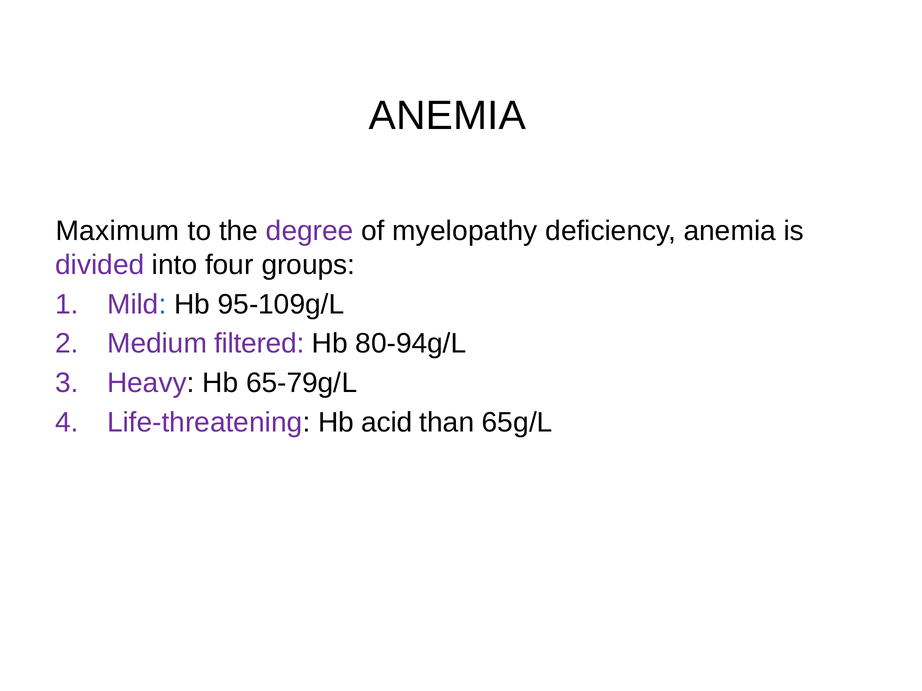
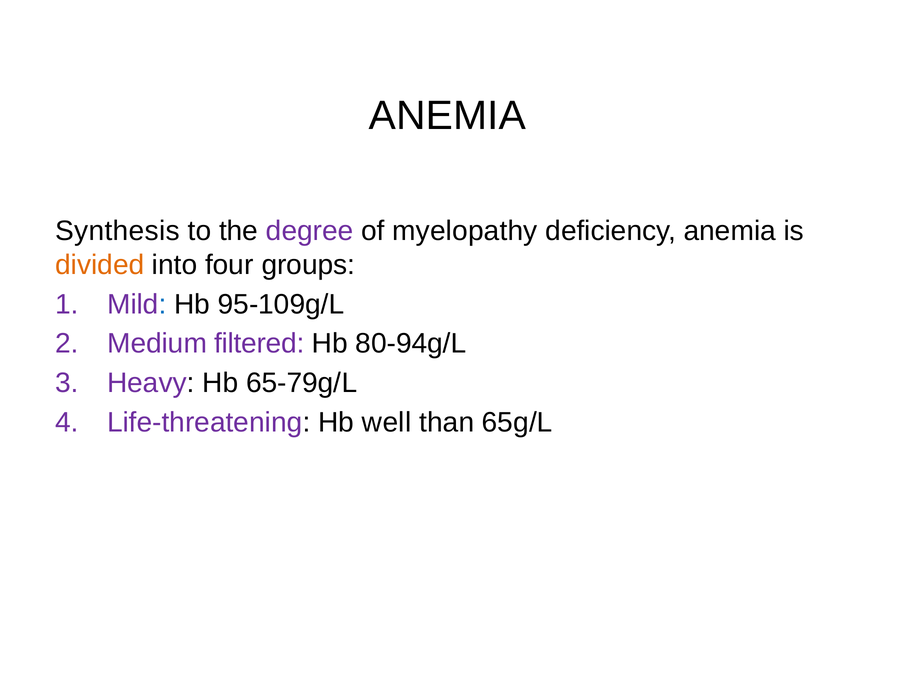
Maximum: Maximum -> Synthesis
divided colour: purple -> orange
acid: acid -> well
